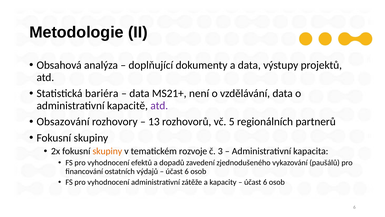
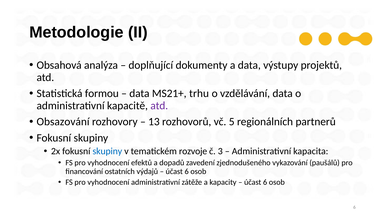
bariéra: bariéra -> formou
není: není -> trhu
skupiny at (107, 151) colour: orange -> blue
